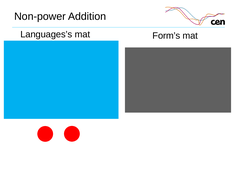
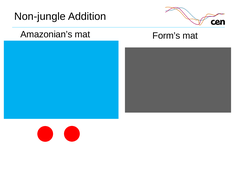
Non-power: Non-power -> Non-jungle
Languages’s: Languages’s -> Amazonian’s
